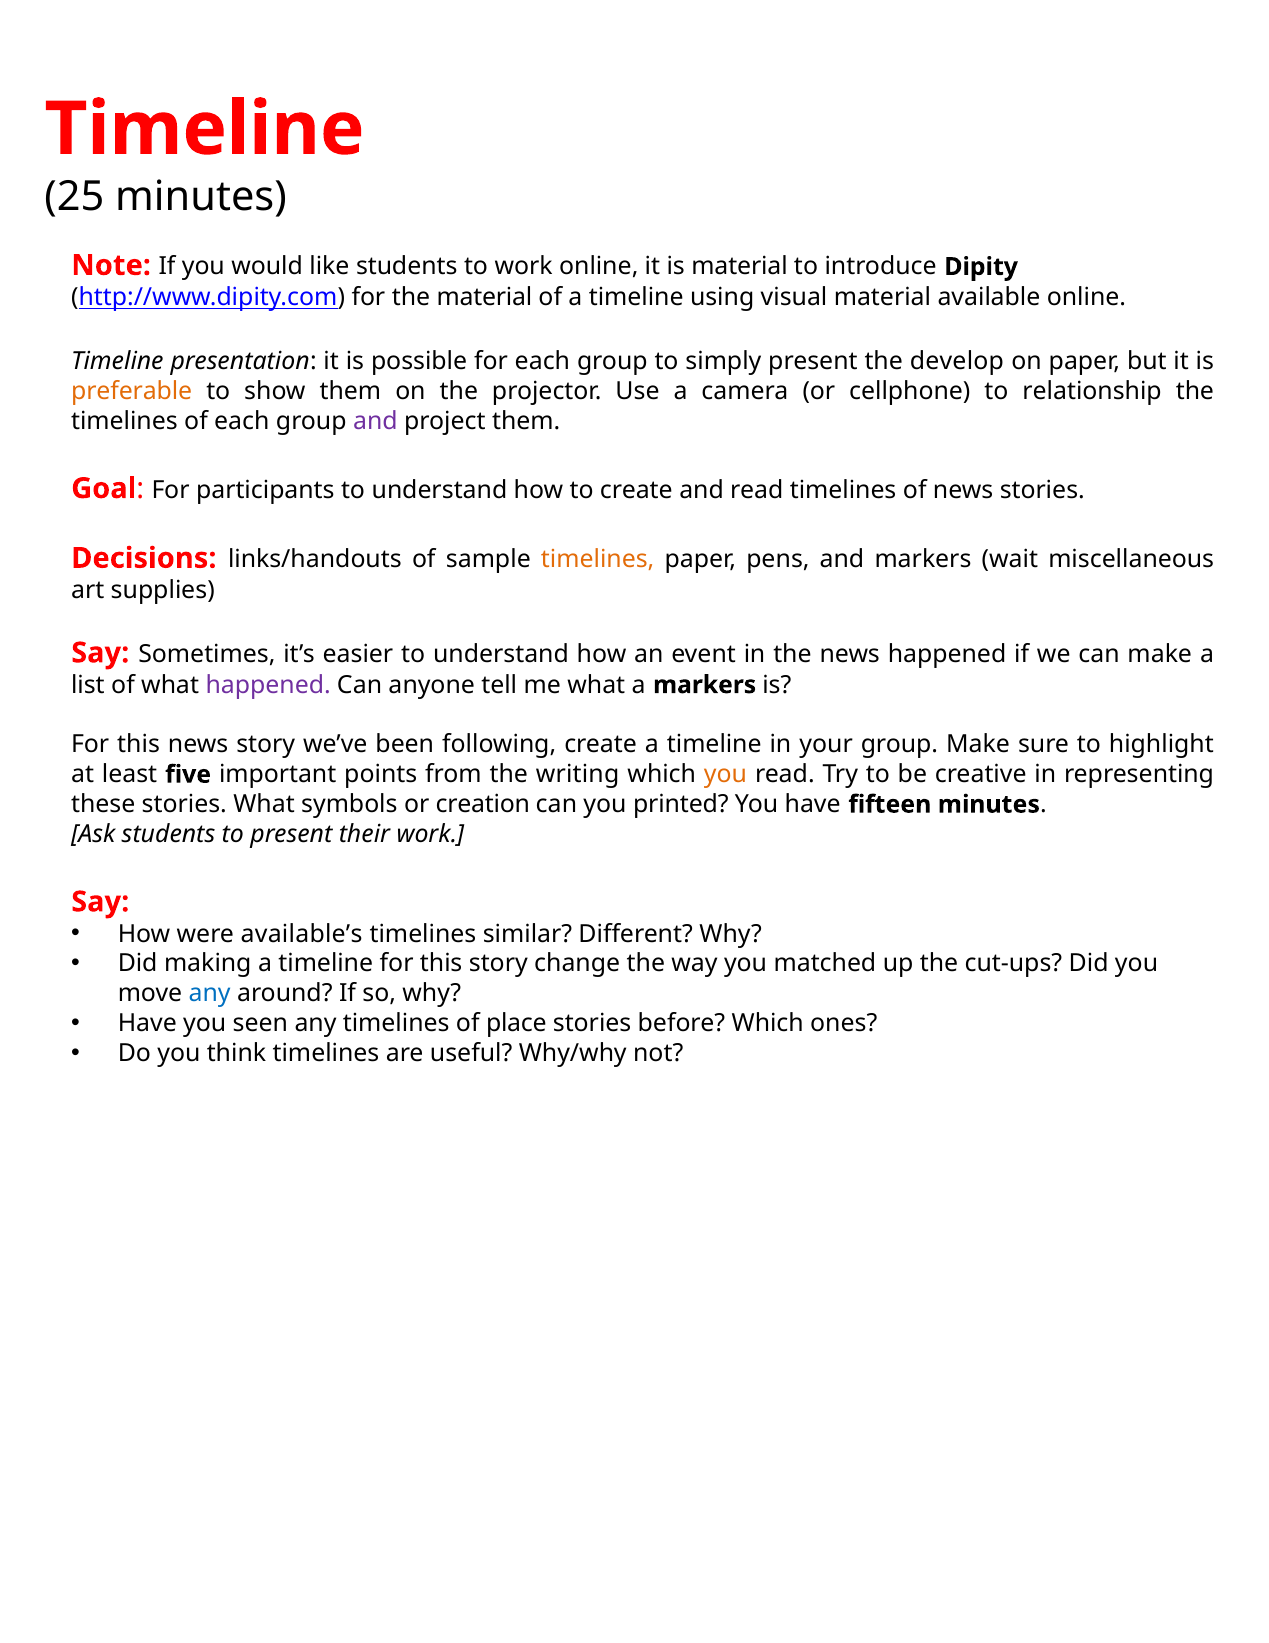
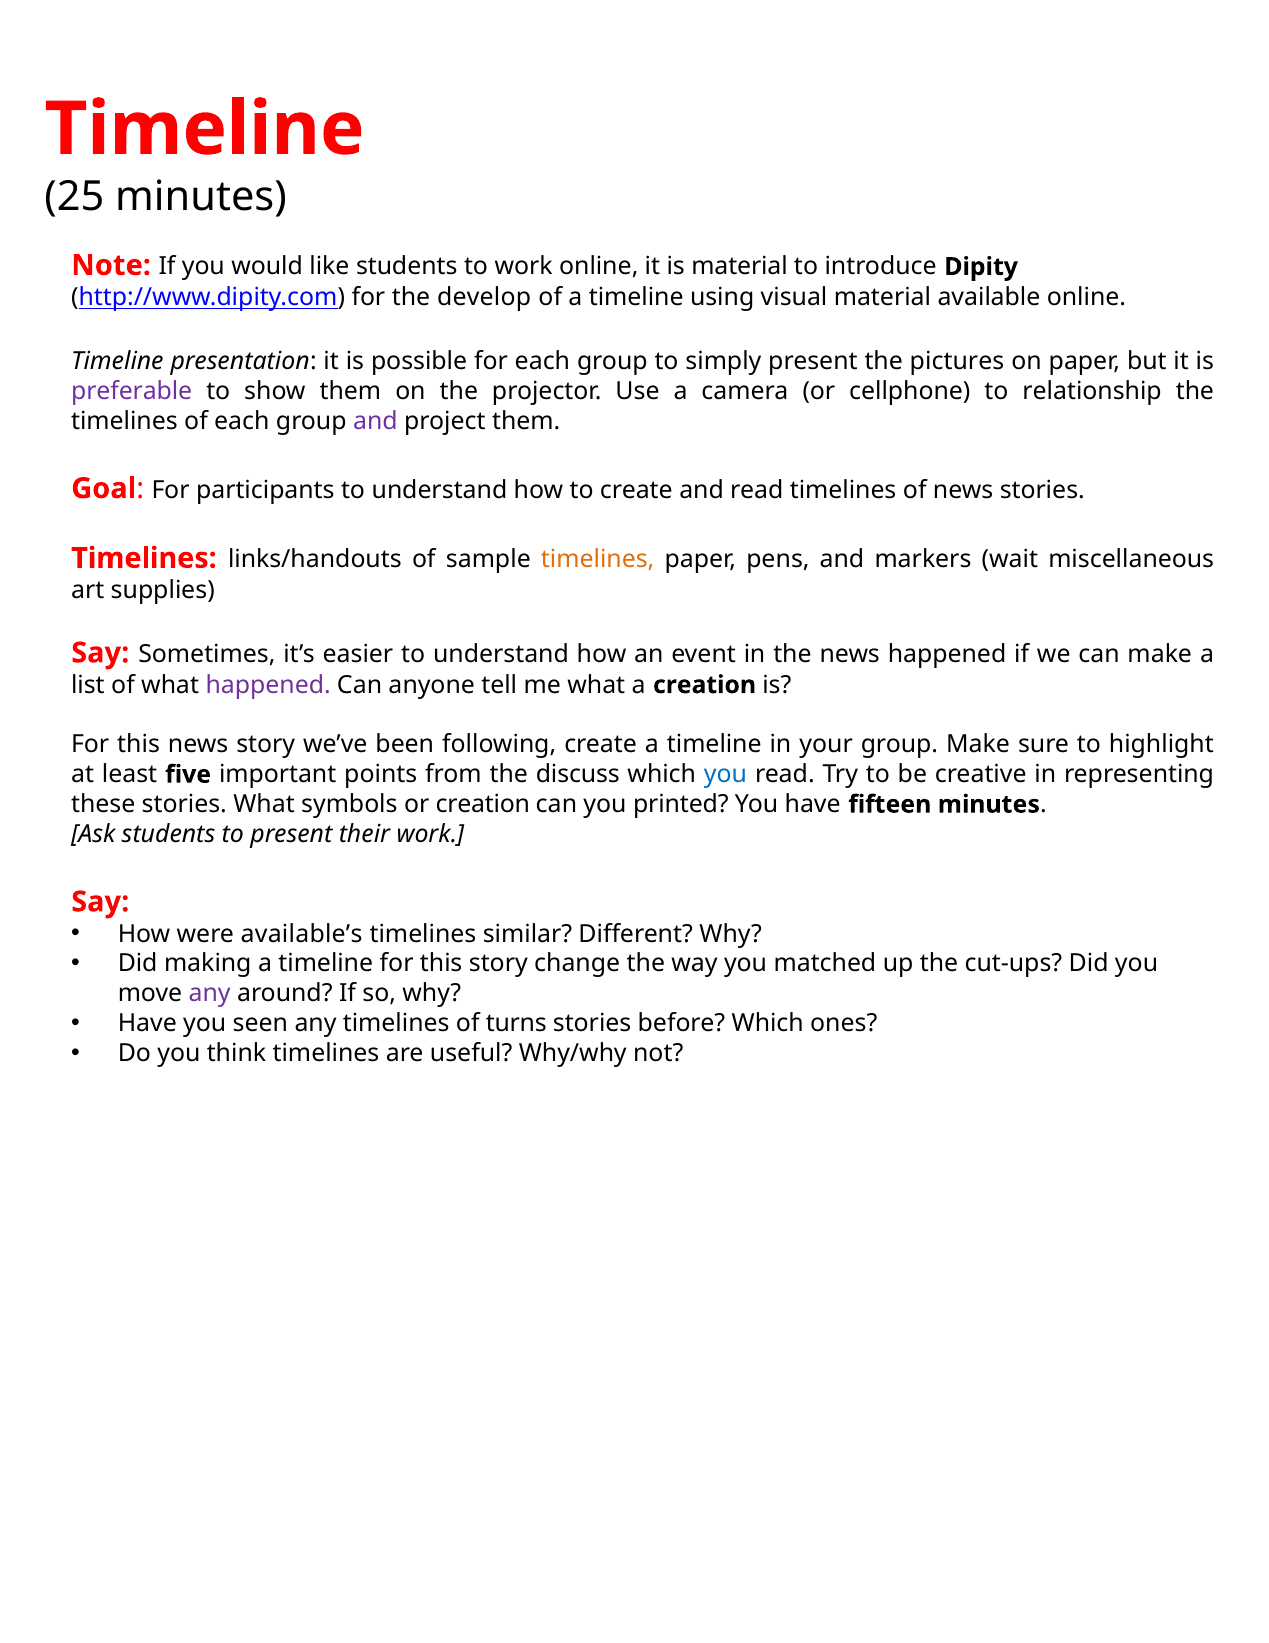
the material: material -> develop
develop: develop -> pictures
preferable colour: orange -> purple
Decisions at (144, 558): Decisions -> Timelines
a markers: markers -> creation
writing: writing -> discuss
you at (726, 774) colour: orange -> blue
any at (210, 993) colour: blue -> purple
place: place -> turns
